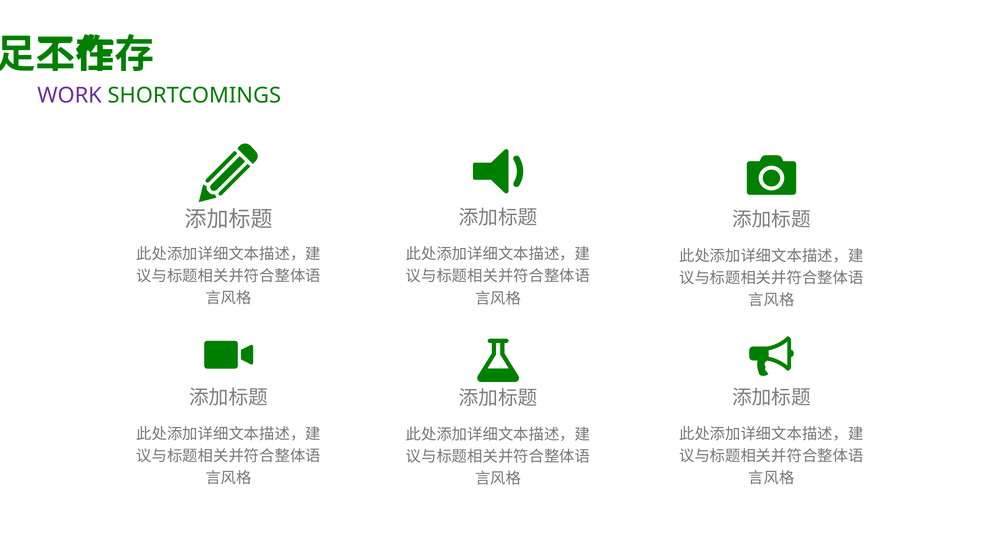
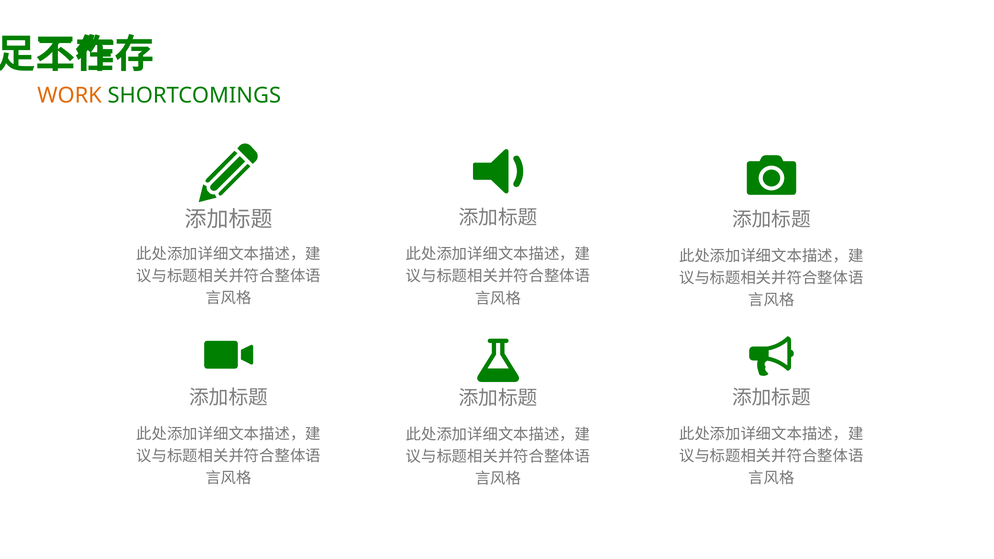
WORK colour: purple -> orange
